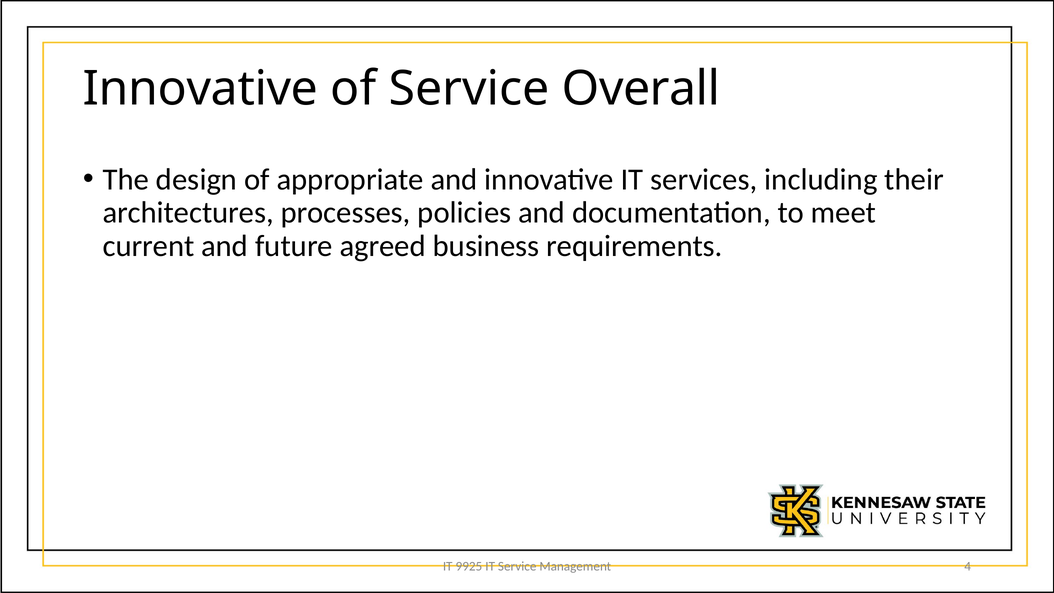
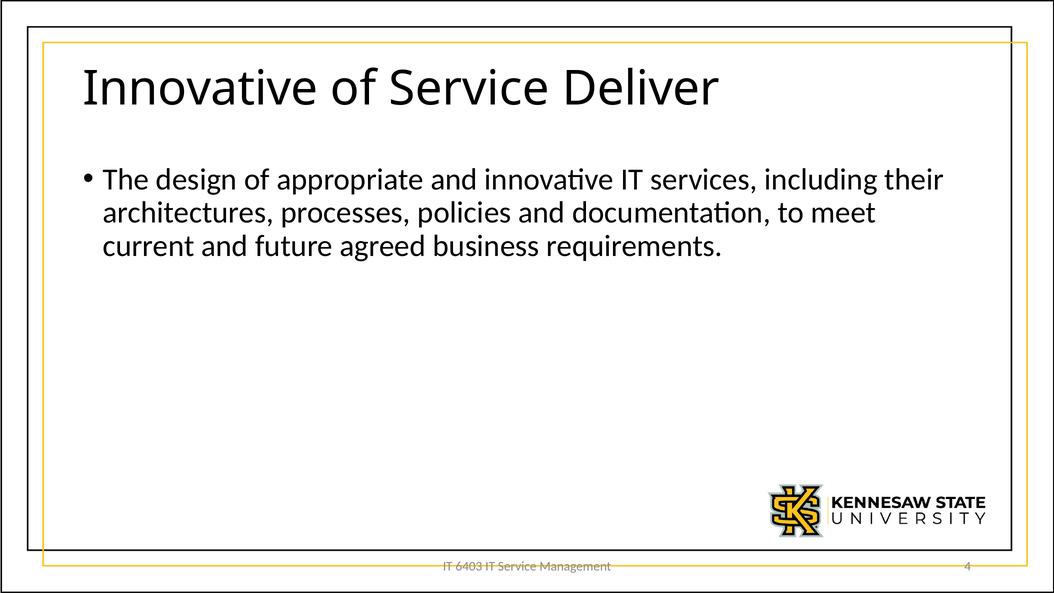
Overall: Overall -> Deliver
9925: 9925 -> 6403
